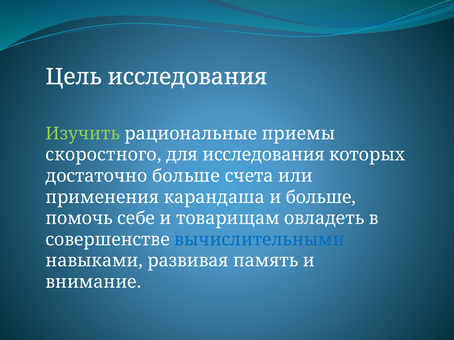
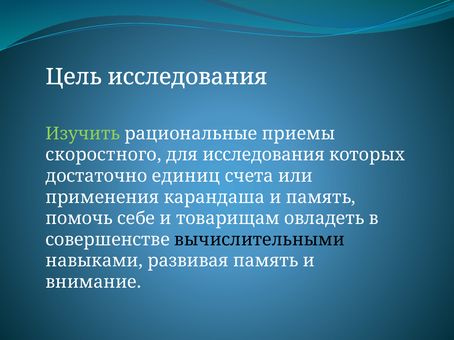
достаточно больше: больше -> единиц
и больше: больше -> память
вычислительными colour: blue -> black
